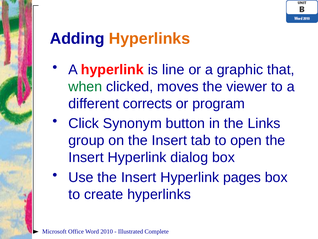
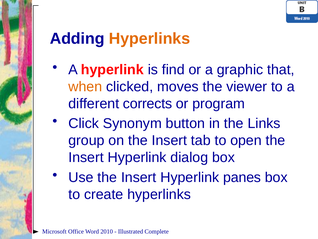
line: line -> find
when colour: green -> orange
pages: pages -> panes
